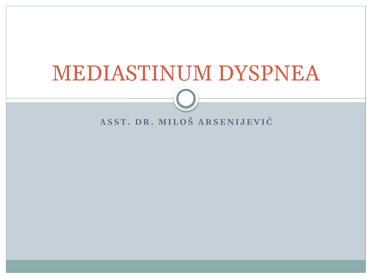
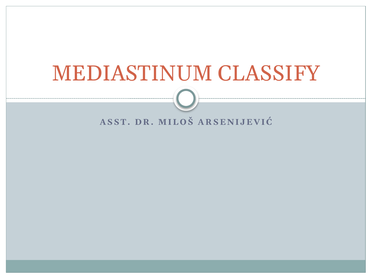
DYSPNEA: DYSPNEA -> CLASSIFY
